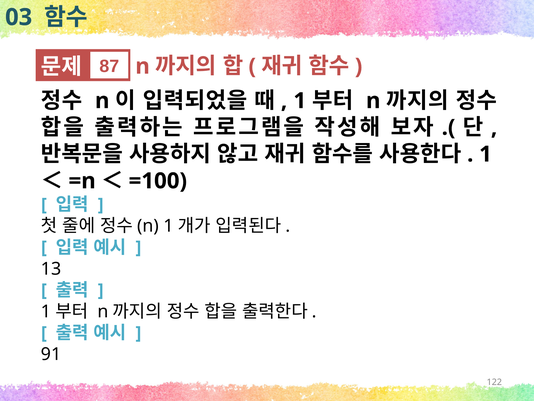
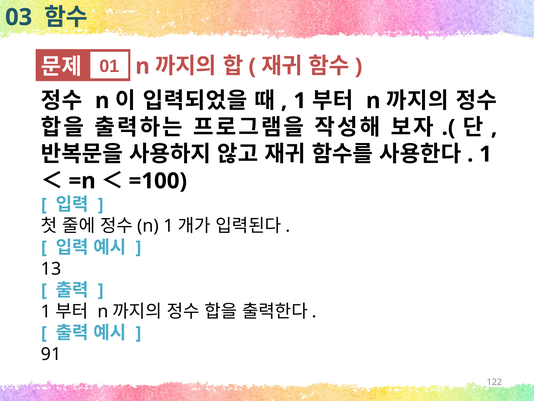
87: 87 -> 01
